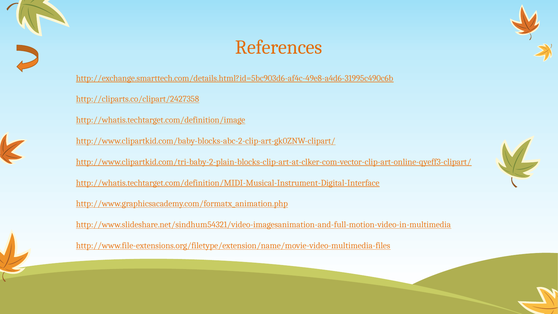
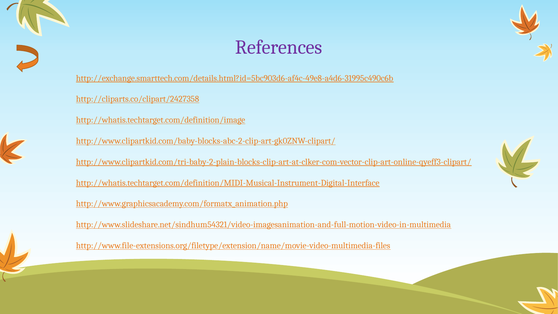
References colour: orange -> purple
